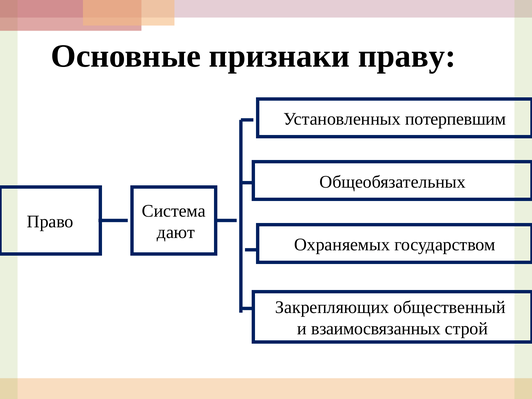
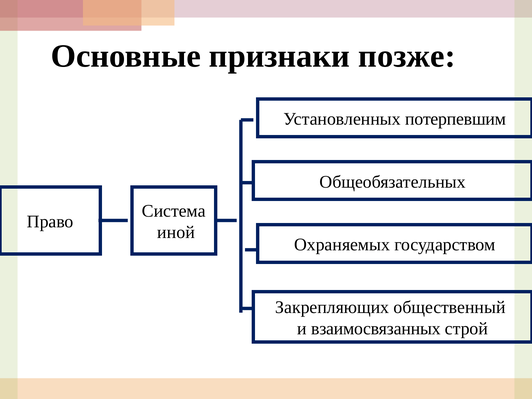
праву: праву -> позже
дают: дают -> иной
